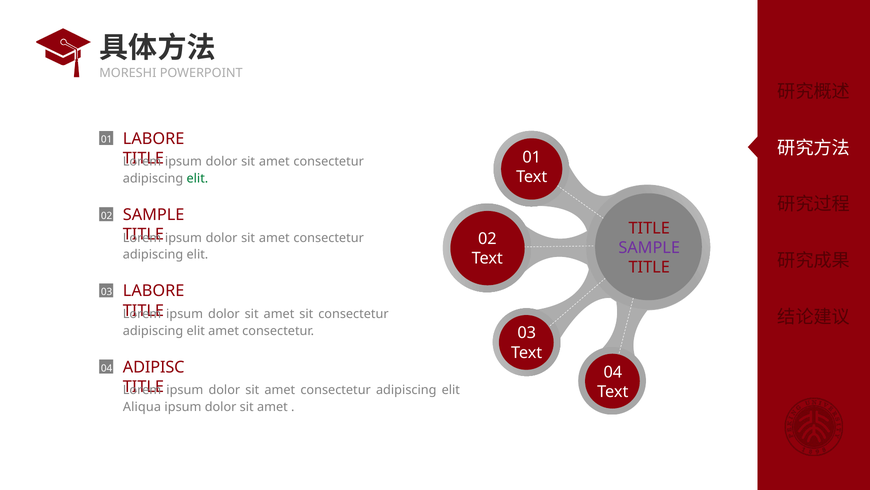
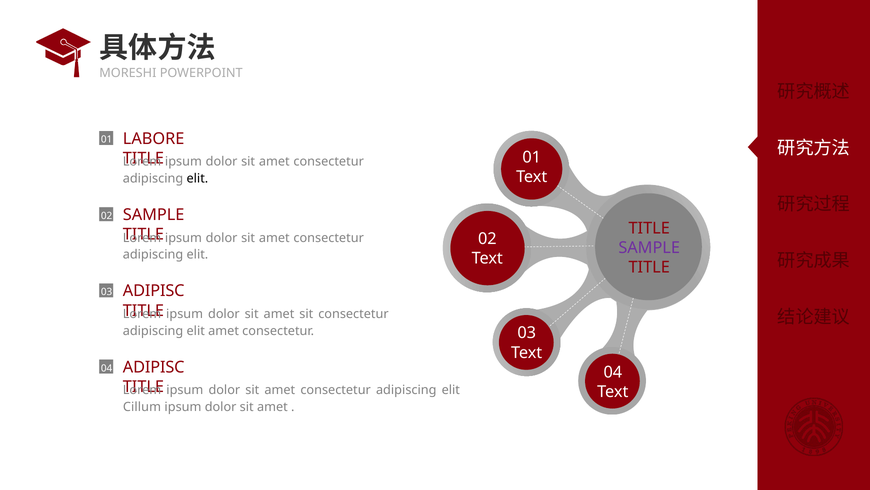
elit at (197, 178) colour: green -> black
LABORE at (154, 291): LABORE -> ADIPISC
Aliqua: Aliqua -> Cillum
